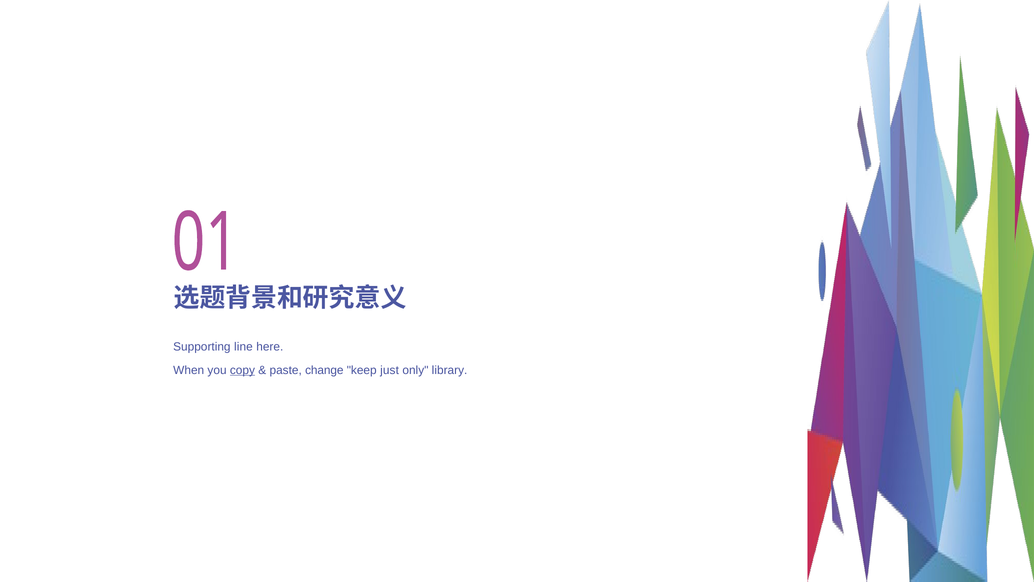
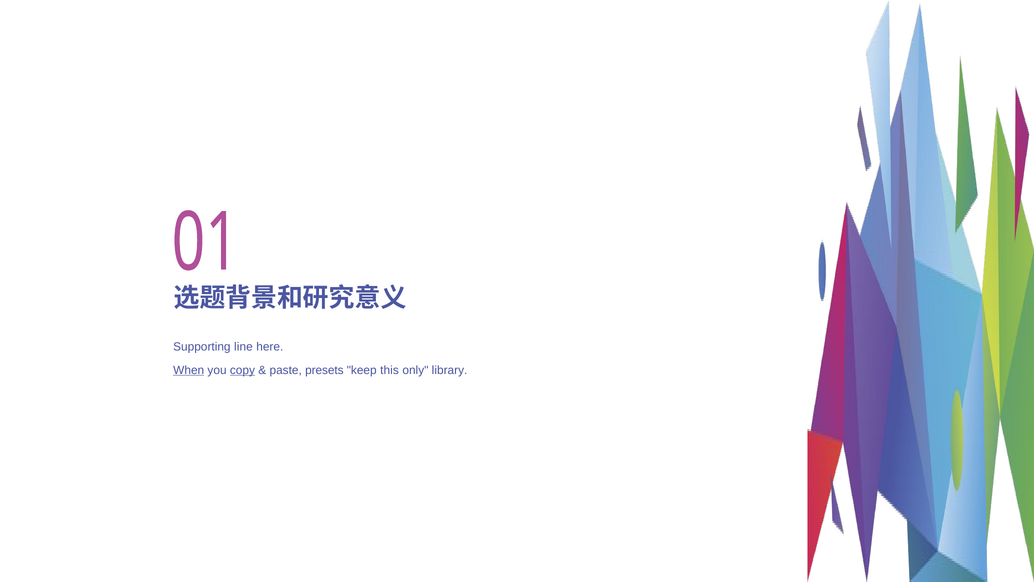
When underline: none -> present
change: change -> presets
just: just -> this
